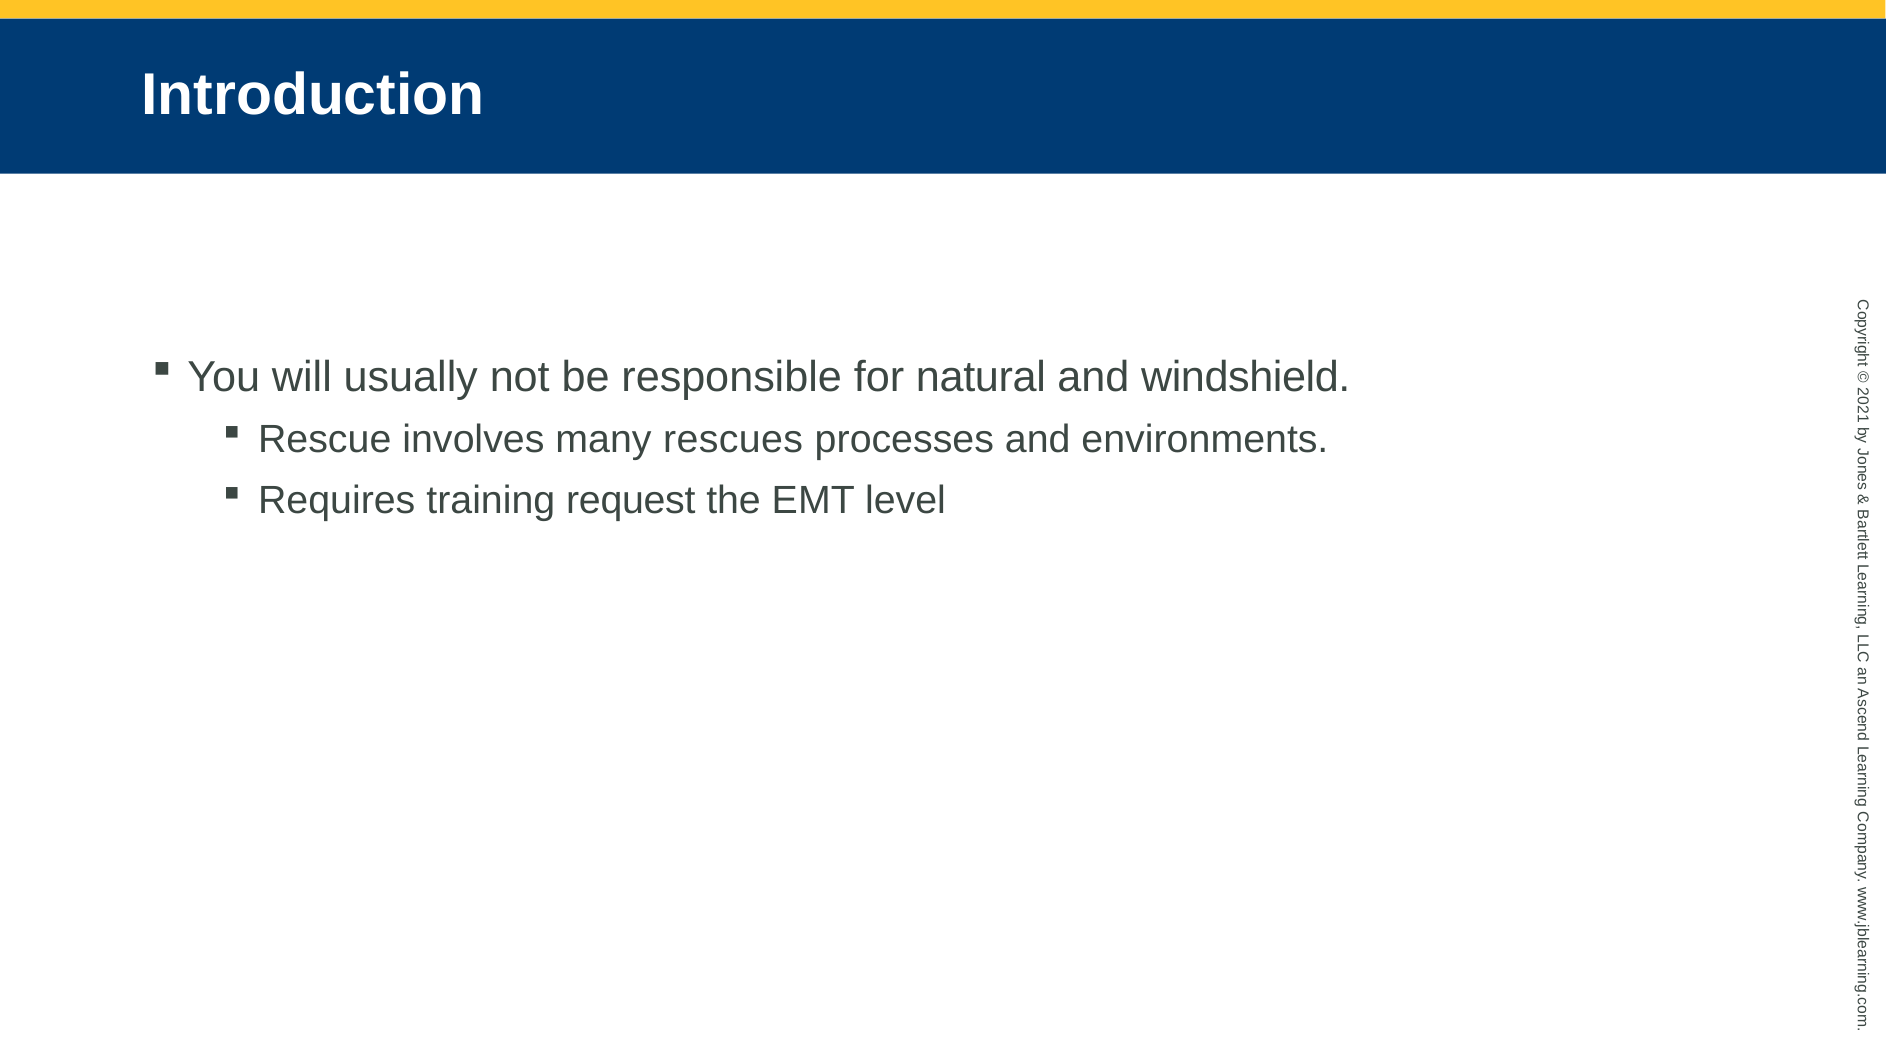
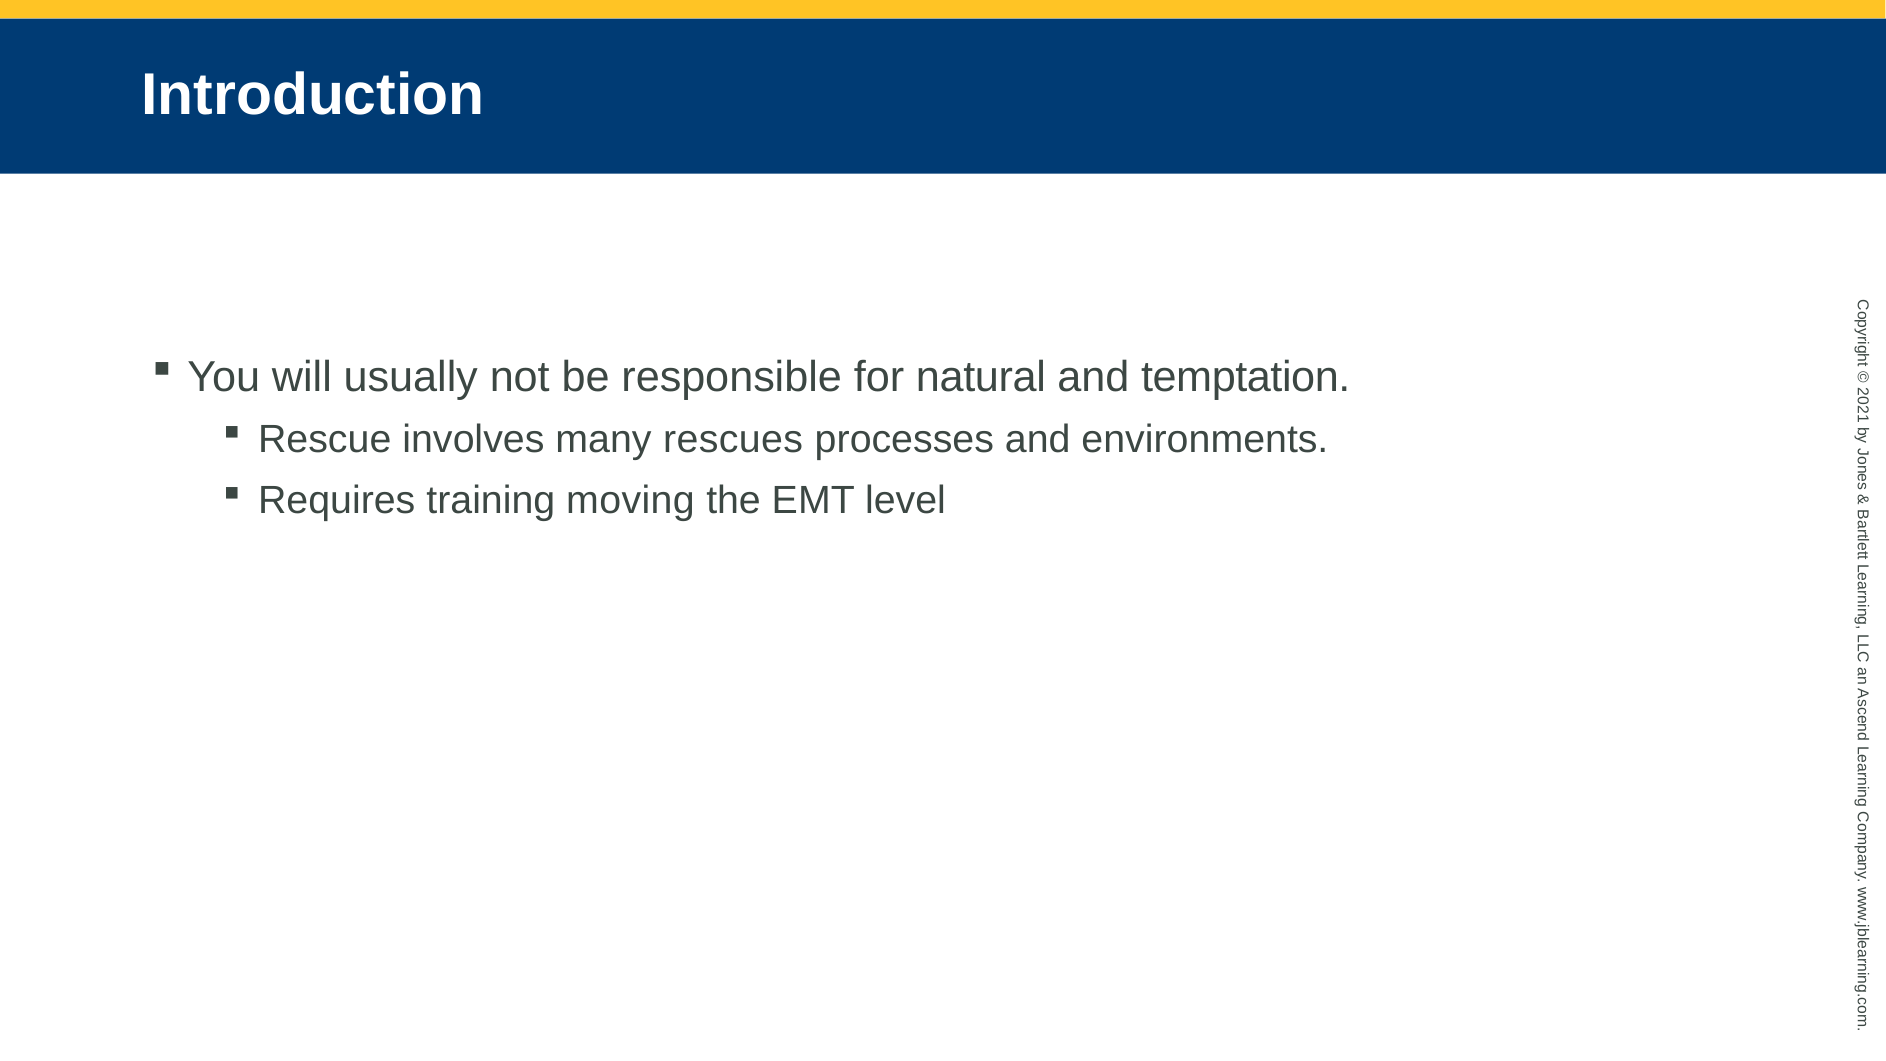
windshield: windshield -> temptation
request: request -> moving
